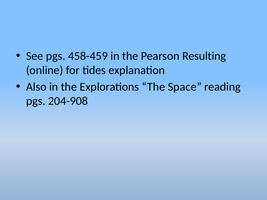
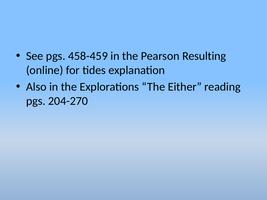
Space: Space -> Either
204-908: 204-908 -> 204-270
